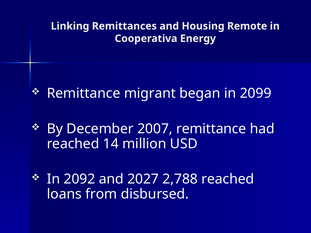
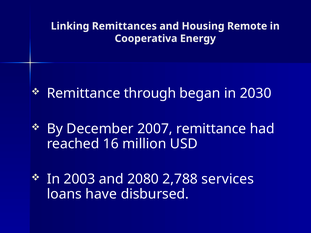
migrant: migrant -> through
2099: 2099 -> 2030
14: 14 -> 16
2092: 2092 -> 2003
2027: 2027 -> 2080
2,788 reached: reached -> services
from: from -> have
